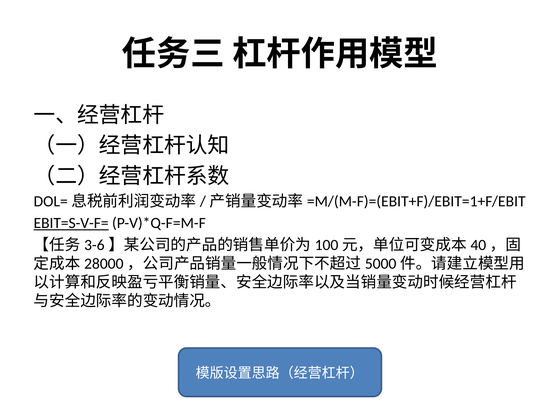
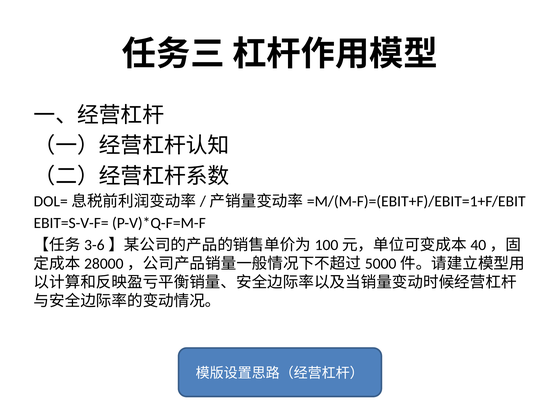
EBIT=S-V-F= underline: present -> none
